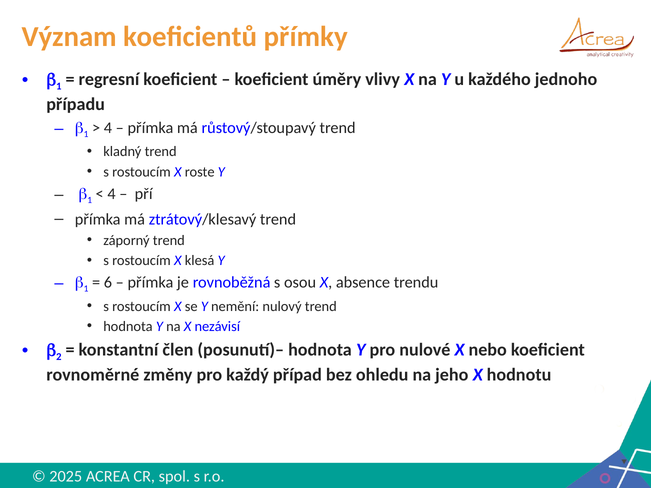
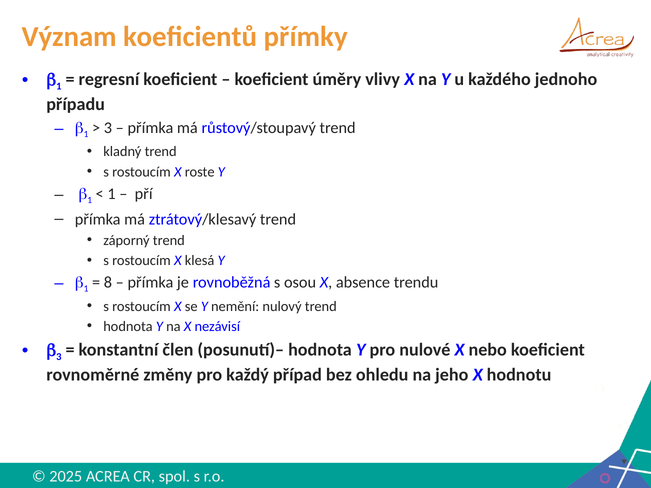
4 at (108, 128): 4 -> 3
4 at (112, 194): 4 -> 1
6: 6 -> 8
2 at (59, 357): 2 -> 3
